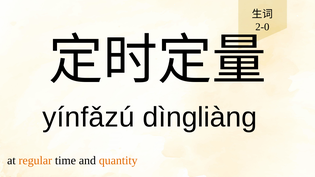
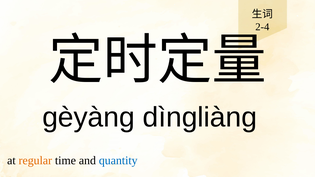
2-0: 2-0 -> 2-4
yínfǎzú: yínfǎzú -> gèyàng
quantity colour: orange -> blue
